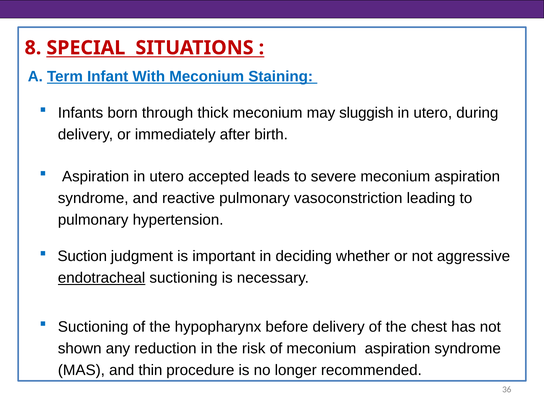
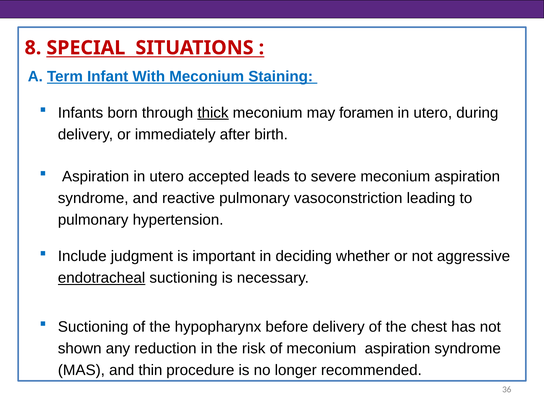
thick underline: none -> present
sluggish: sluggish -> foramen
Suction: Suction -> Include
